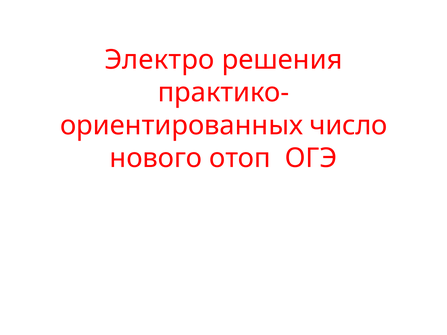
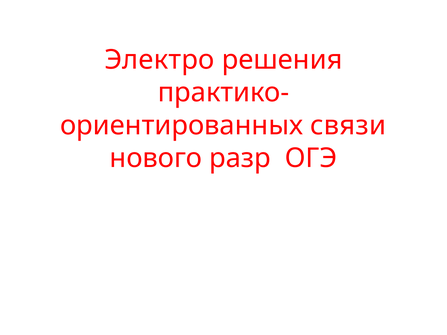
число: число -> связи
отоп: отоп -> разр
